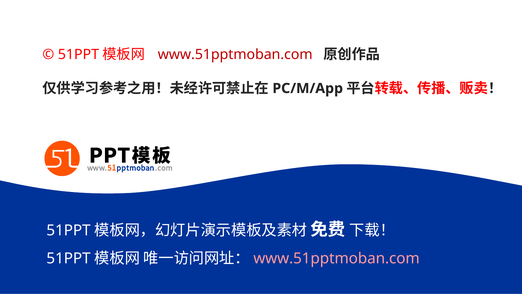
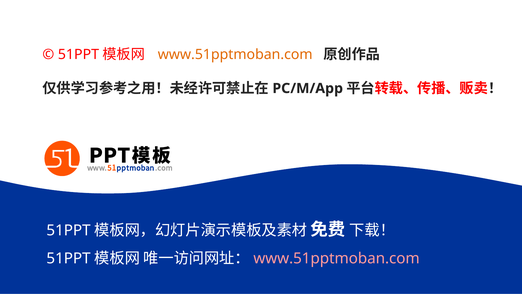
www.51pptmoban.com at (235, 54) colour: red -> orange
